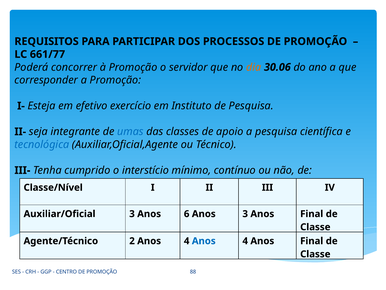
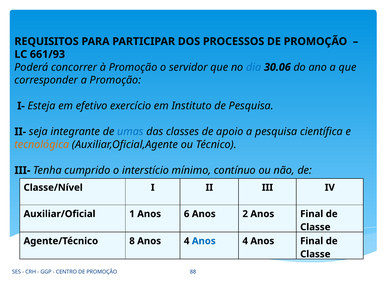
661/77: 661/77 -> 661/93
dia colour: orange -> blue
tecnológica colour: blue -> orange
Auxiliar/Oficial 3: 3 -> 1
Anos 3: 3 -> 2
2: 2 -> 8
